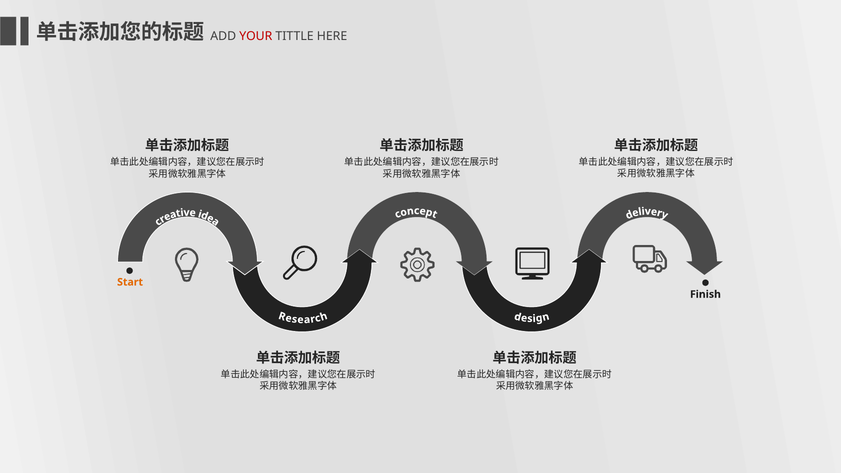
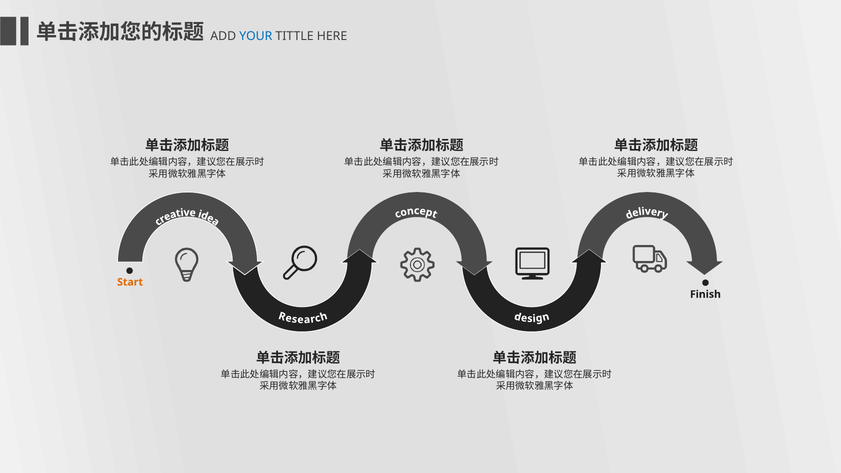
YOUR colour: red -> blue
